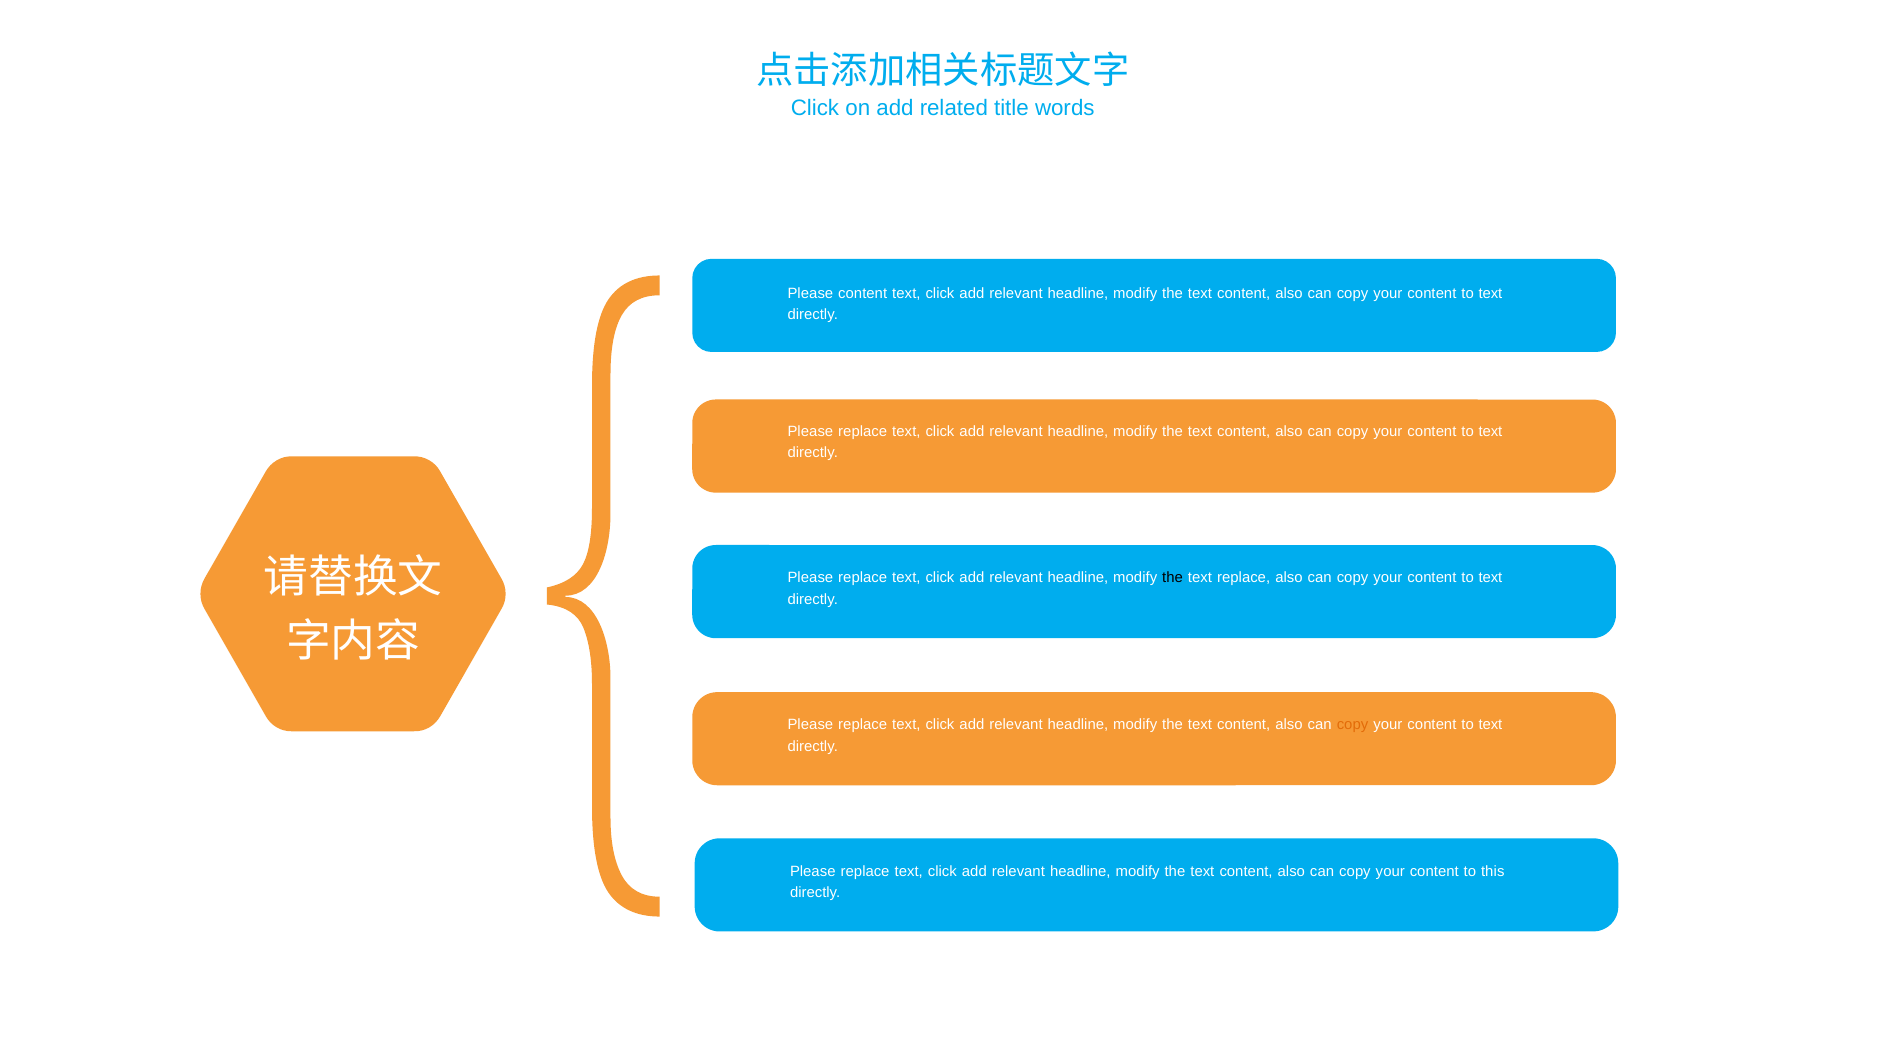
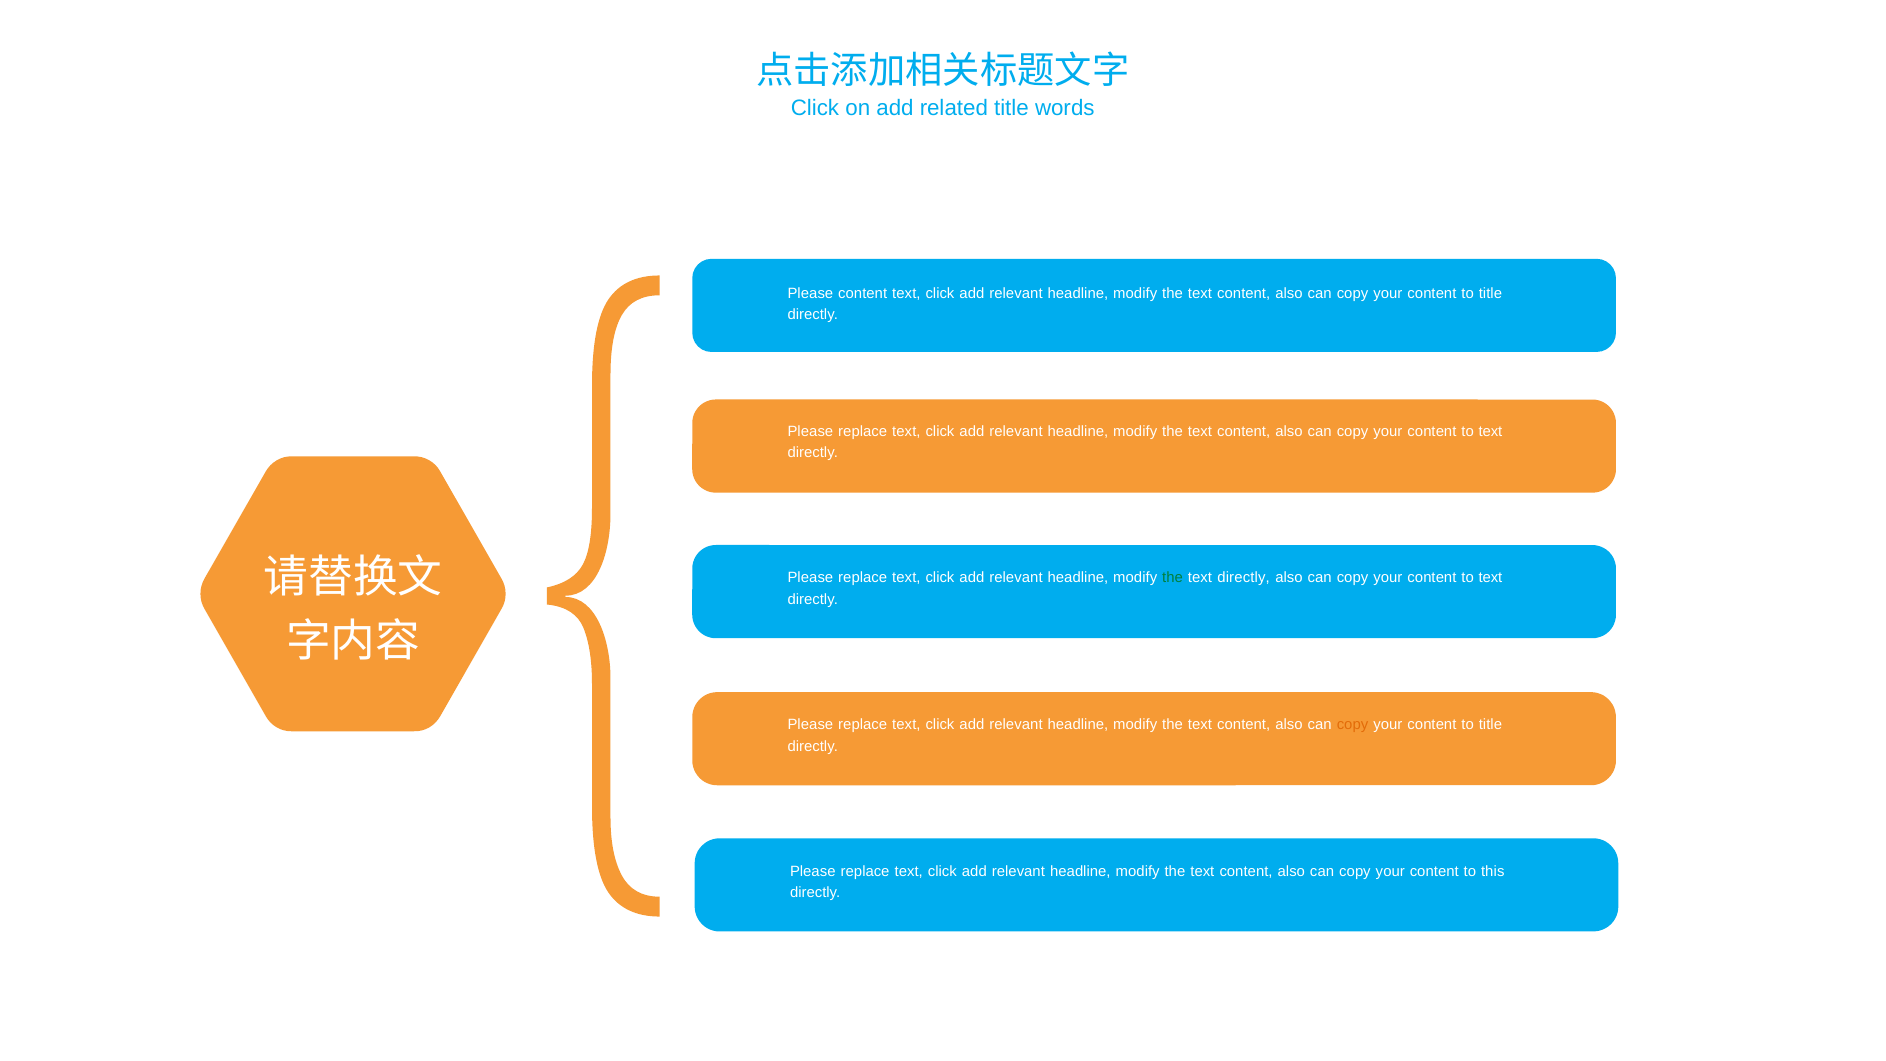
text at (1491, 293): text -> title
the at (1173, 578) colour: black -> green
replace at (1244, 578): replace -> directly
text at (1491, 725): text -> title
